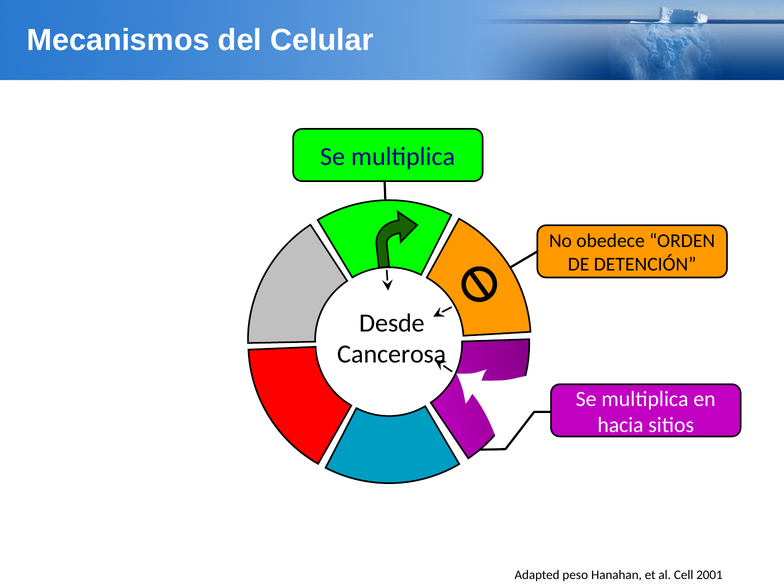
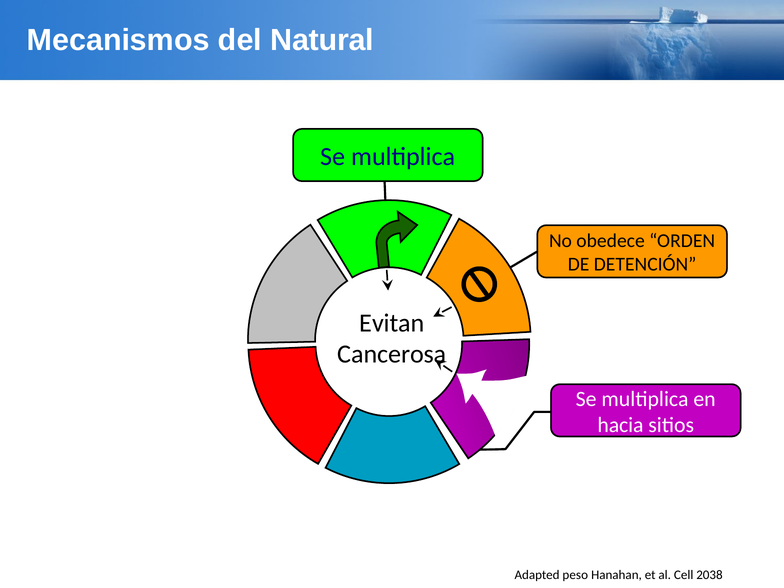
Celular: Celular -> Natural
Desde: Desde -> Evitan
2001: 2001 -> 2038
